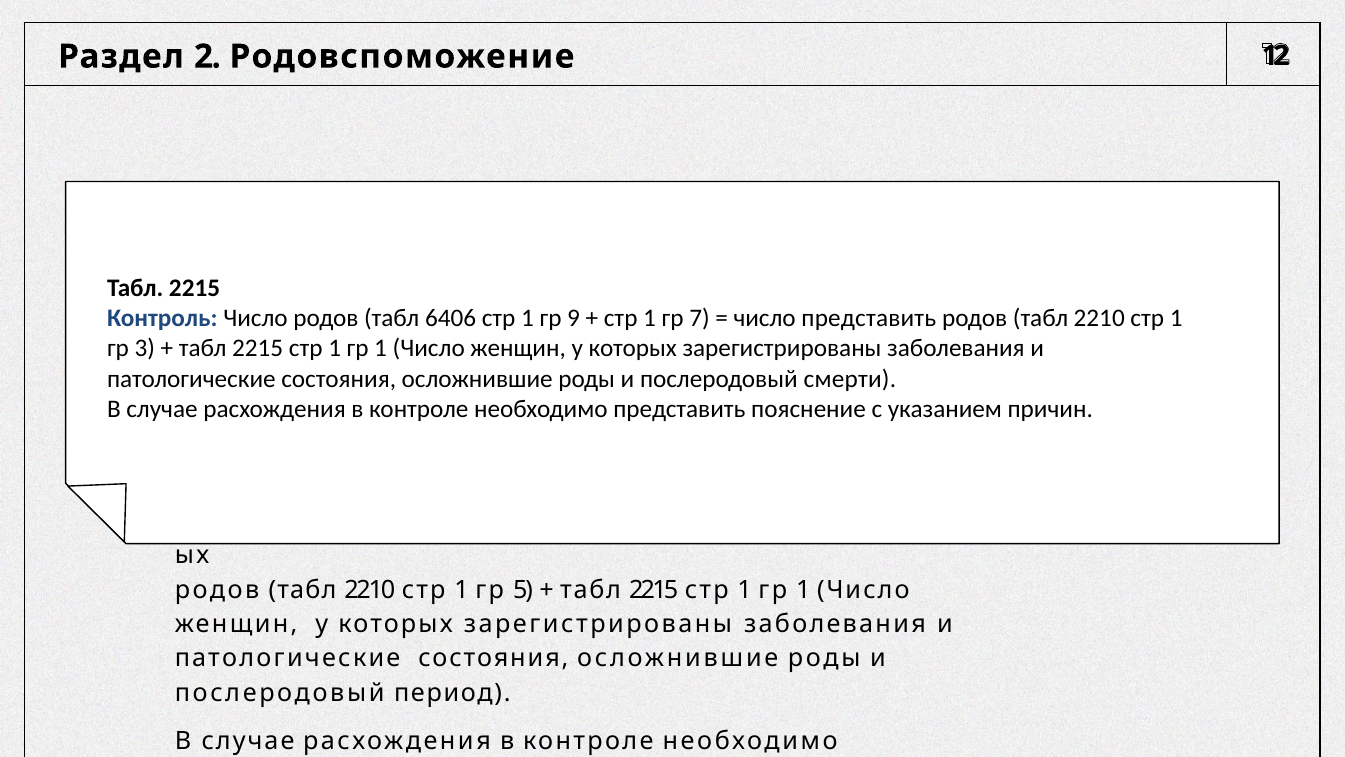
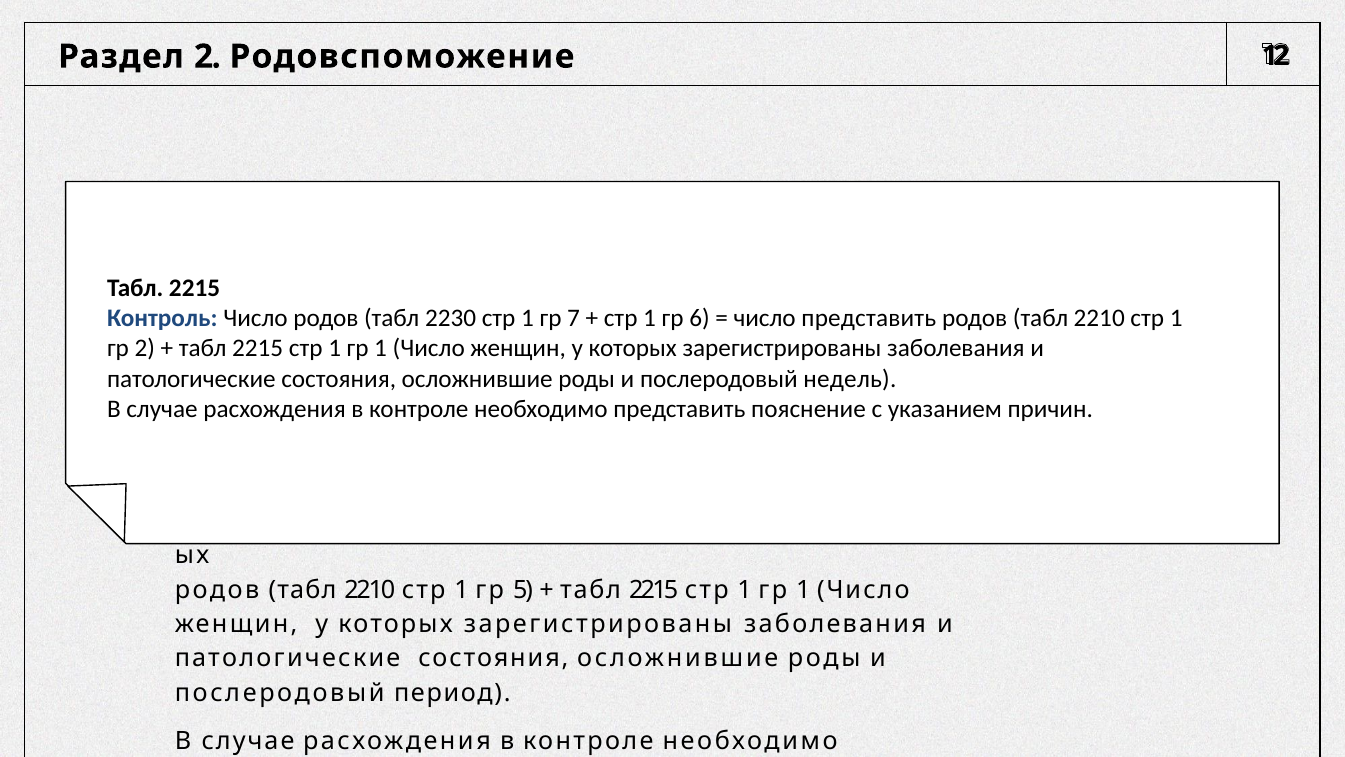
6406: 6406 -> 2230
9: 9 -> 7
7: 7 -> 6
3 at (145, 348): 3 -> 2
смерти: смерти -> недель
